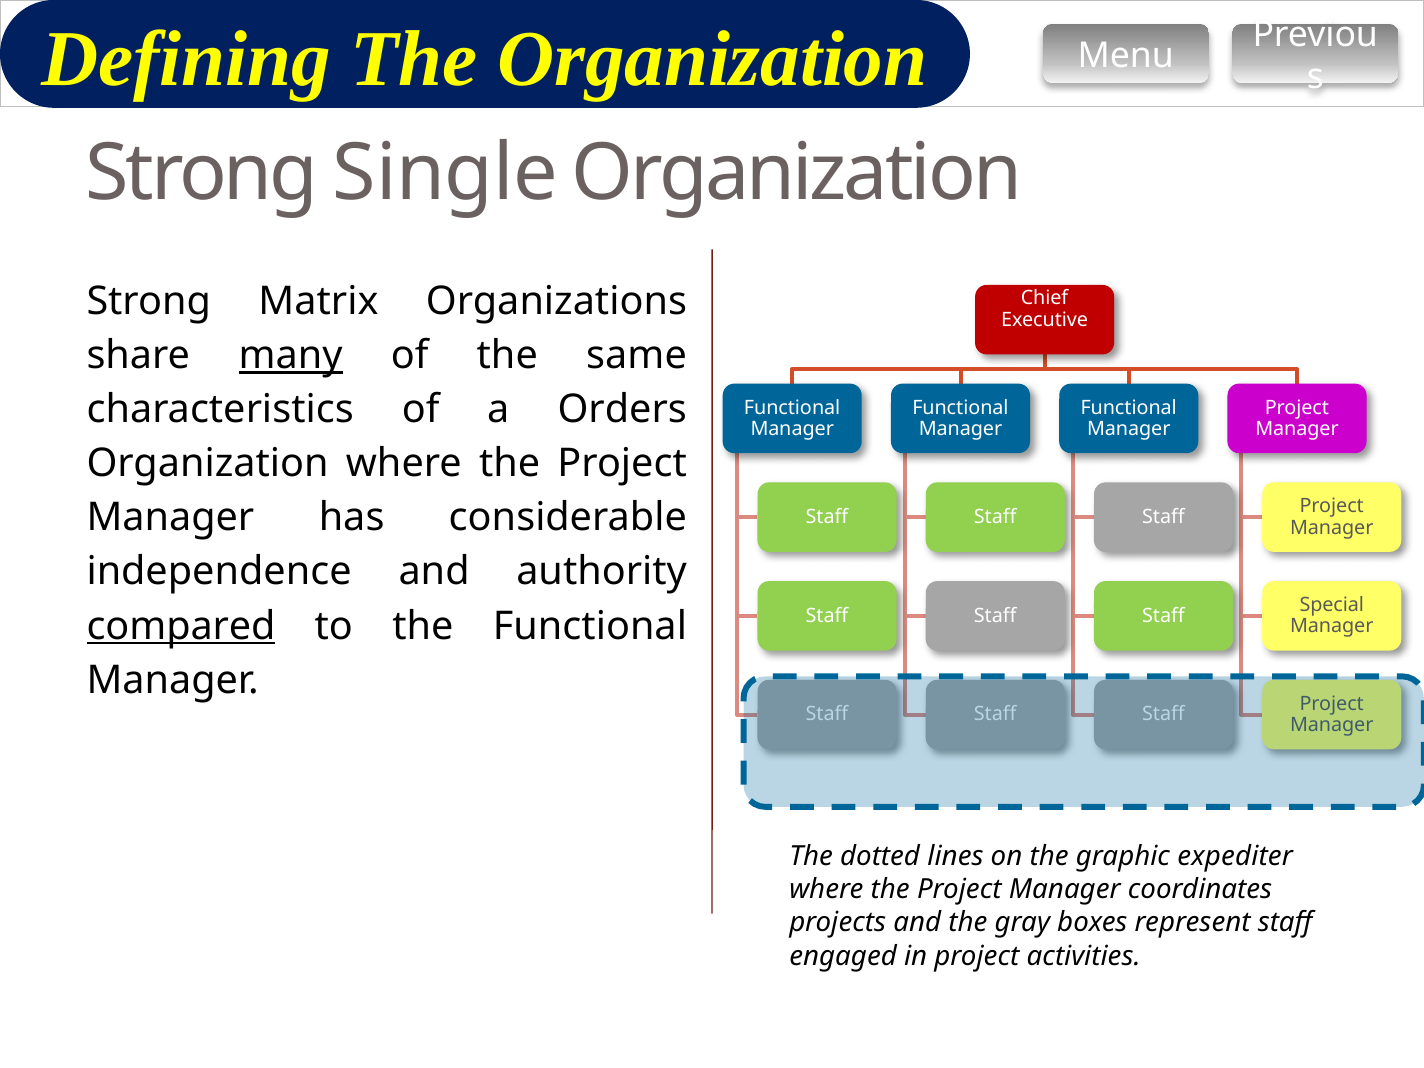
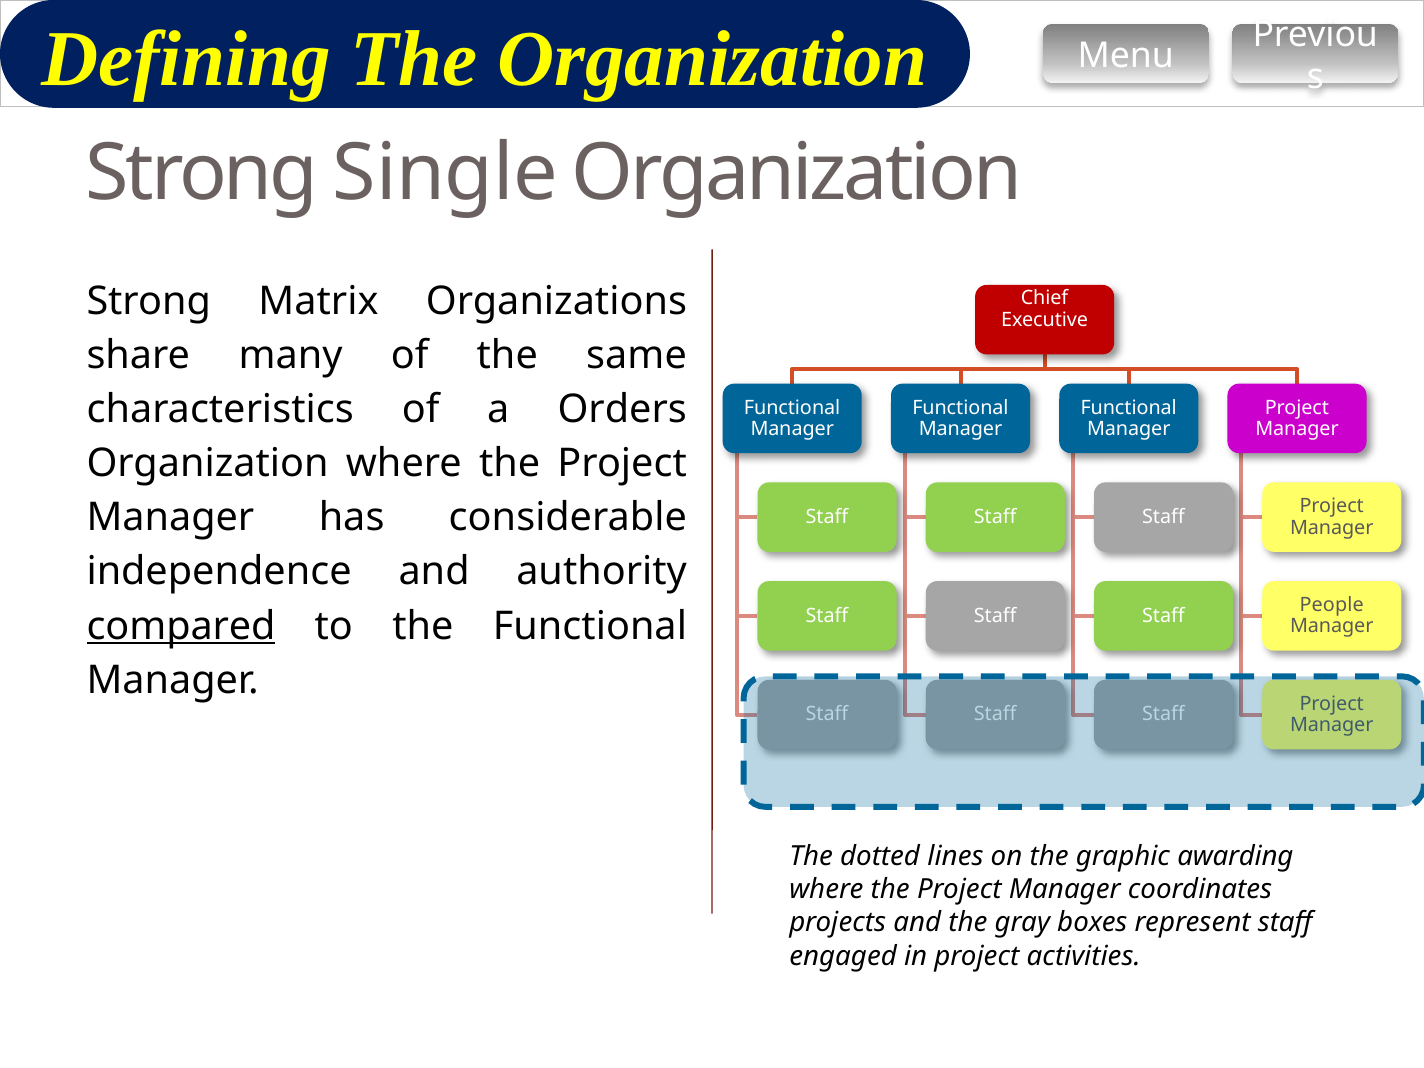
many underline: present -> none
Special: Special -> People
expediter: expediter -> awarding
